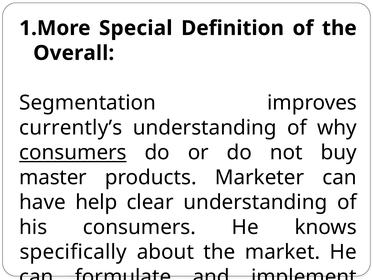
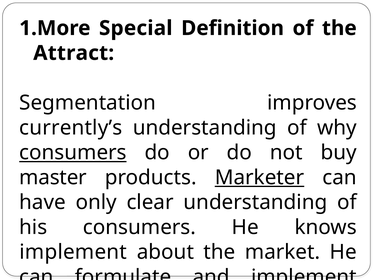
Overall: Overall -> Attract
Marketer underline: none -> present
help: help -> only
specifically at (73, 252): specifically -> implement
